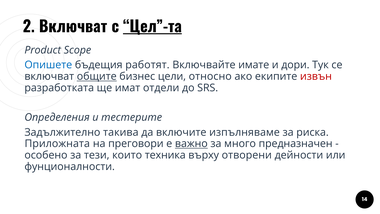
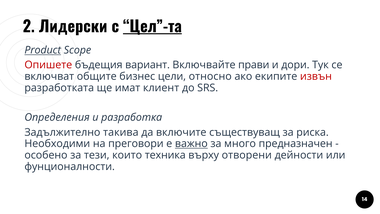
2 Включват: Включват -> Лидерски
Product underline: none -> present
Опишете colour: blue -> red
работят: работят -> вариант
имате: имате -> прави
общите underline: present -> none
отдели: отдели -> клиент
тестерите: тестерите -> разработка
изпълняваме: изпълняваме -> съществуващ
Приложната: Приложната -> Необходими
